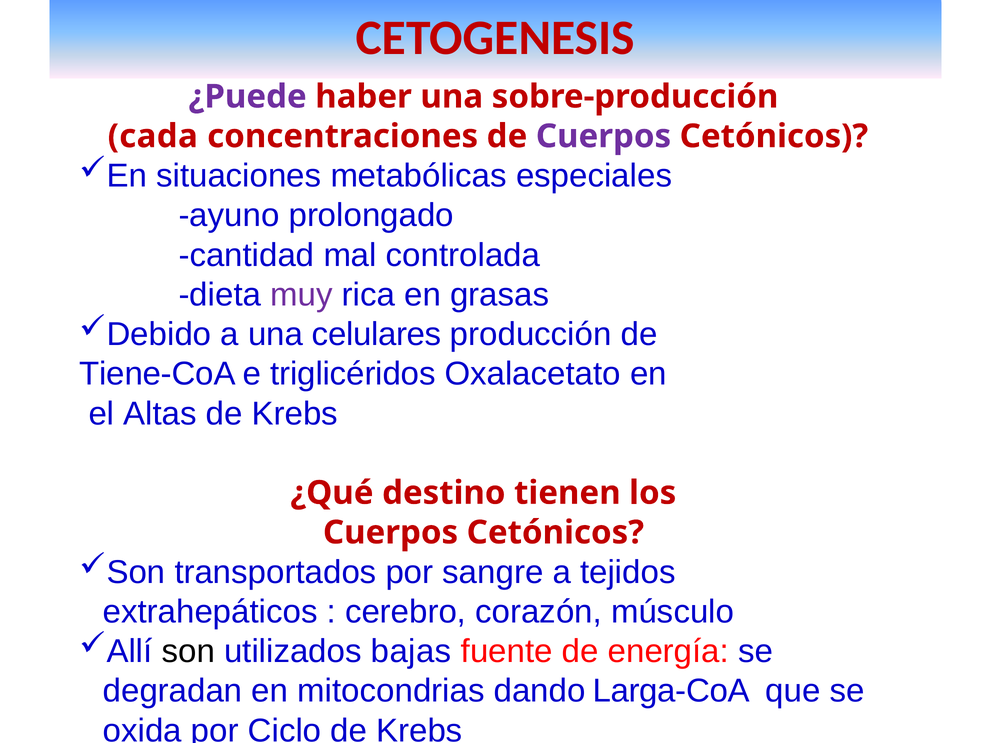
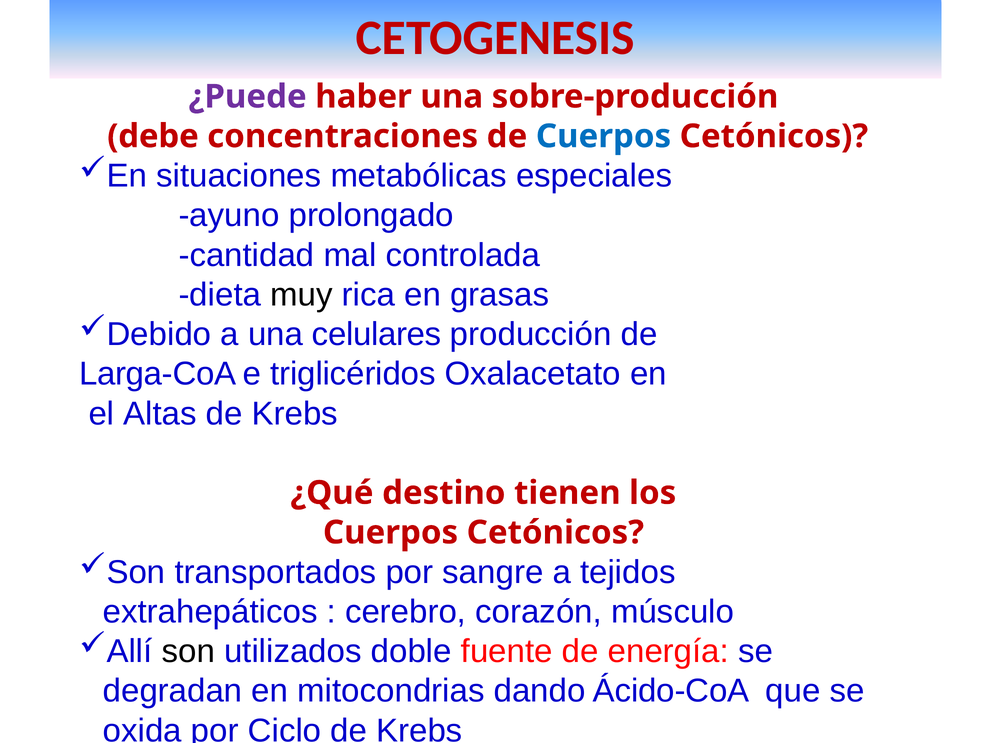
cada: cada -> debe
Cuerpos at (603, 136) colour: purple -> blue
muy colour: purple -> black
Tiene-CoA: Tiene-CoA -> Larga-CoA
bajas: bajas -> doble
Larga-CoA: Larga-CoA -> Ácido-CoA
